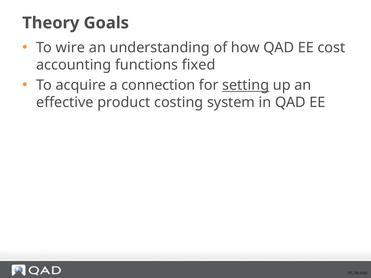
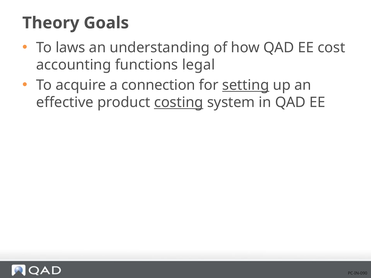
wire: wire -> laws
fixed: fixed -> legal
costing underline: none -> present
